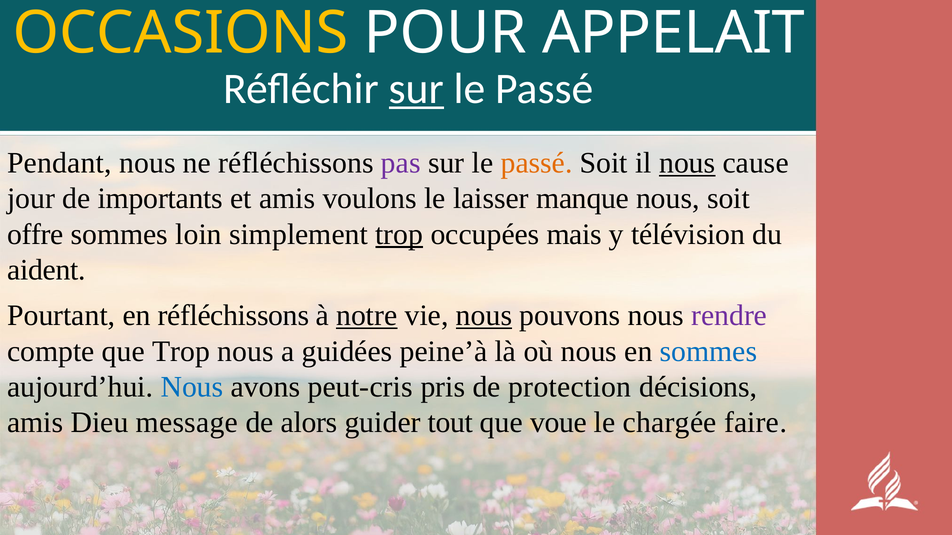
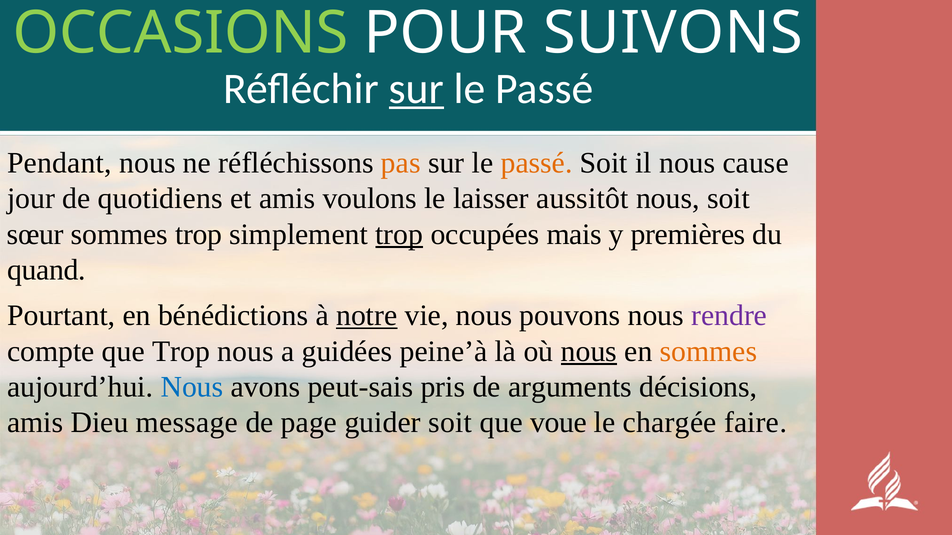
OCCASIONS colour: yellow -> light green
APPELAIT: APPELAIT -> SUIVONS
pas colour: purple -> orange
nous at (687, 163) underline: present -> none
importants: importants -> quotidiens
manque: manque -> aussitôt
offre: offre -> sœur
sommes loin: loin -> trop
télévision: télévision -> premières
aident: aident -> quand
en réfléchissons: réfléchissons -> bénédictions
nous at (484, 316) underline: present -> none
nous at (589, 352) underline: none -> present
sommes at (709, 352) colour: blue -> orange
peut-cris: peut-cris -> peut-sais
protection: protection -> arguments
alors: alors -> page
guider tout: tout -> soit
